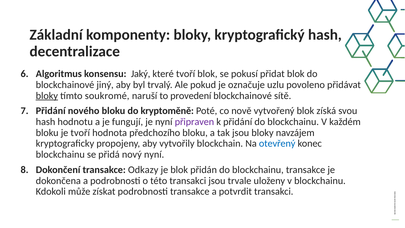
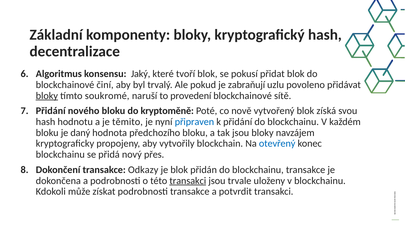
jiný: jiný -> činí
označuje: označuje -> zabraňují
fungují: fungují -> těmito
připraven colour: purple -> blue
je tvoří: tvoří -> daný
nový nyní: nyní -> přes
transakci at (188, 181) underline: none -> present
